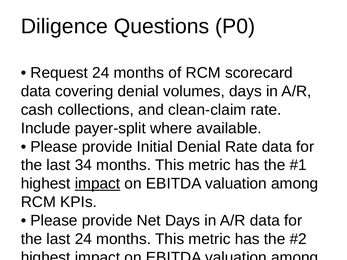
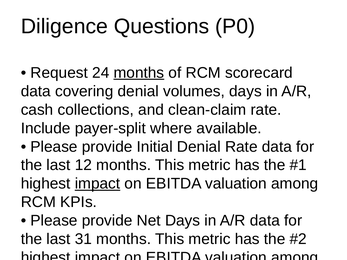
months at (139, 73) underline: none -> present
34: 34 -> 12
last 24: 24 -> 31
